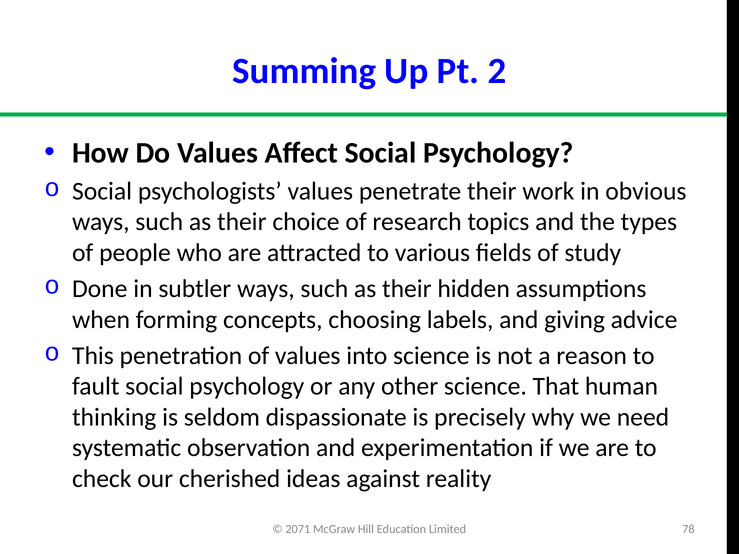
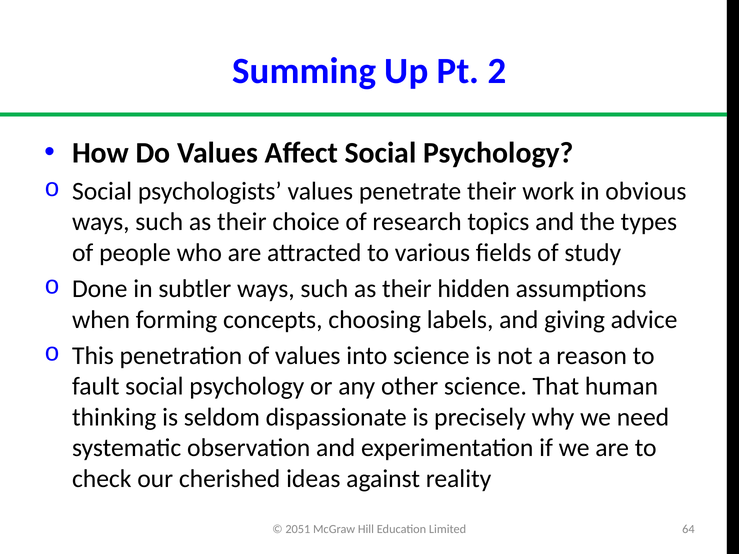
2071: 2071 -> 2051
78: 78 -> 64
